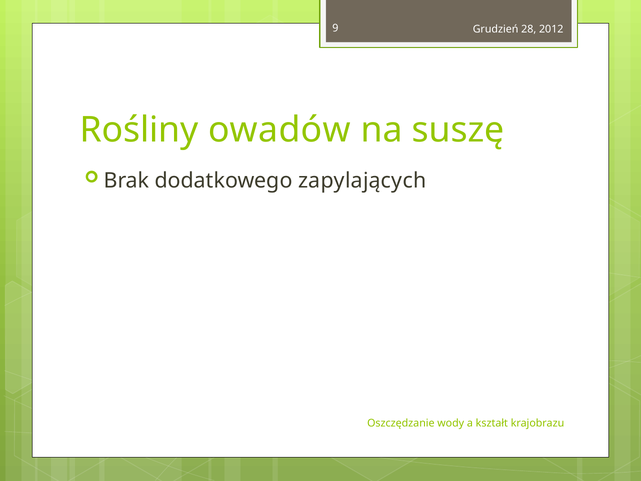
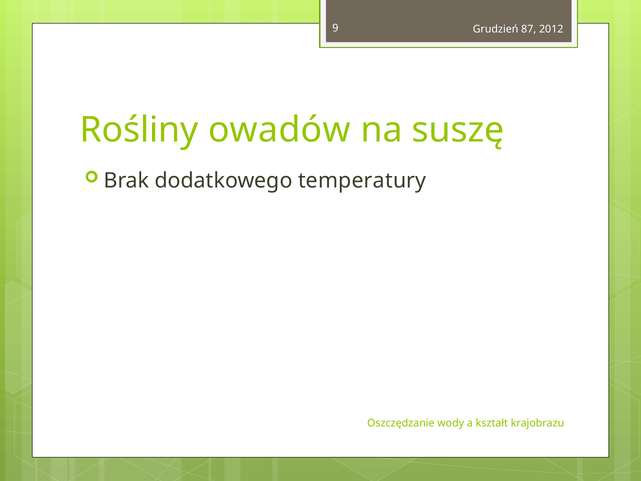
28: 28 -> 87
zapylających: zapylających -> temperatury
